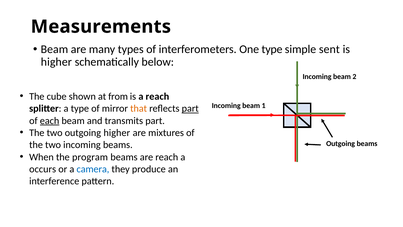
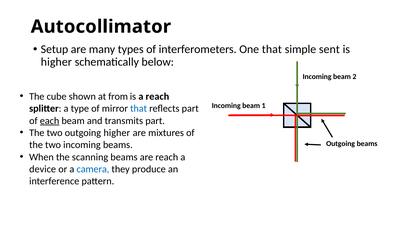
Measurements: Measurements -> Autocollimator
Beam at (54, 49): Beam -> Setup
One type: type -> that
that at (139, 108) colour: orange -> blue
part at (190, 108) underline: present -> none
program: program -> scanning
occurs: occurs -> device
